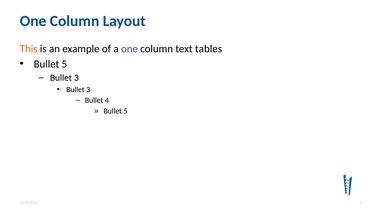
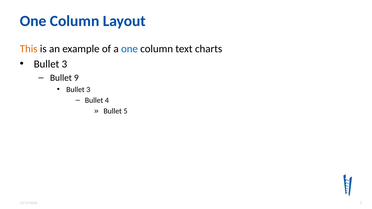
one at (129, 49) colour: purple -> blue
tables: tables -> charts
5 at (64, 64): 5 -> 3
3 at (76, 78): 3 -> 9
